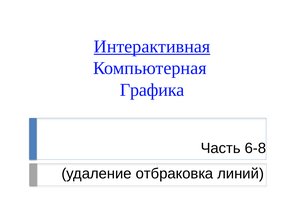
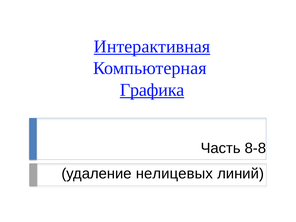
Графика underline: none -> present
6-8: 6-8 -> 8-8
отбраковка: отбраковка -> нелицевых
